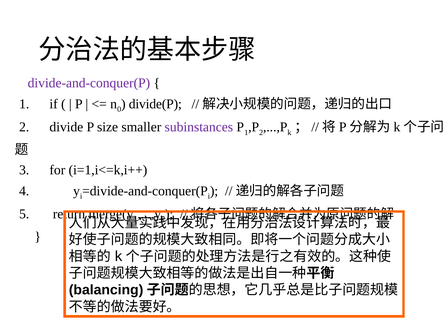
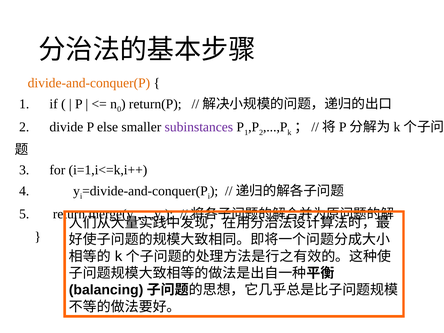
divide-and-conquer(P colour: purple -> orange
divide(P: divide(P -> return(P
size: size -> else
